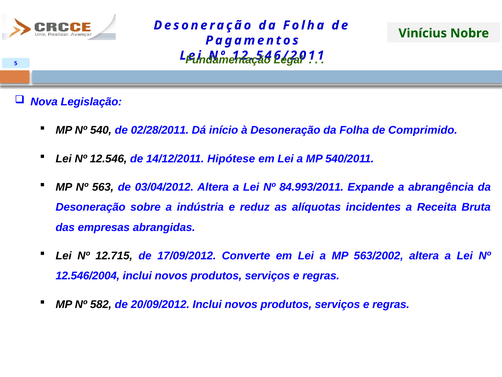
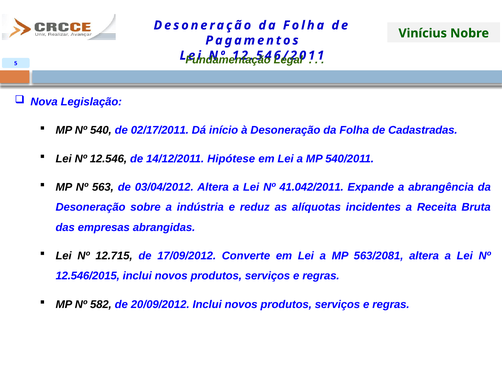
02/28/2011: 02/28/2011 -> 02/17/2011
Comprimido: Comprimido -> Cadastradas
84.993/2011: 84.993/2011 -> 41.042/2011
563/2002: 563/2002 -> 563/2081
12.546/2004: 12.546/2004 -> 12.546/2015
